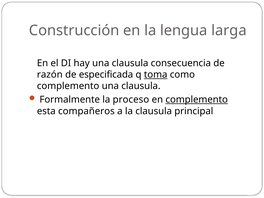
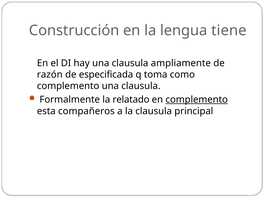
larga: larga -> tiene
consecuencia: consecuencia -> ampliamente
toma underline: present -> none
proceso: proceso -> relatado
